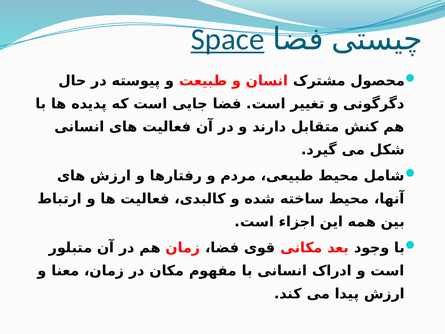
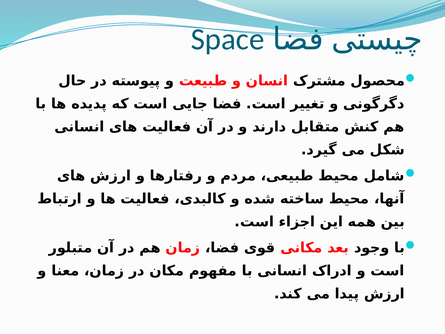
Space underline: present -> none
